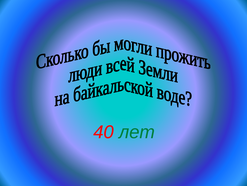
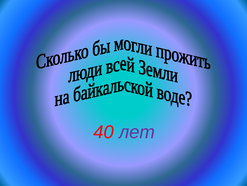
лет colour: green -> purple
